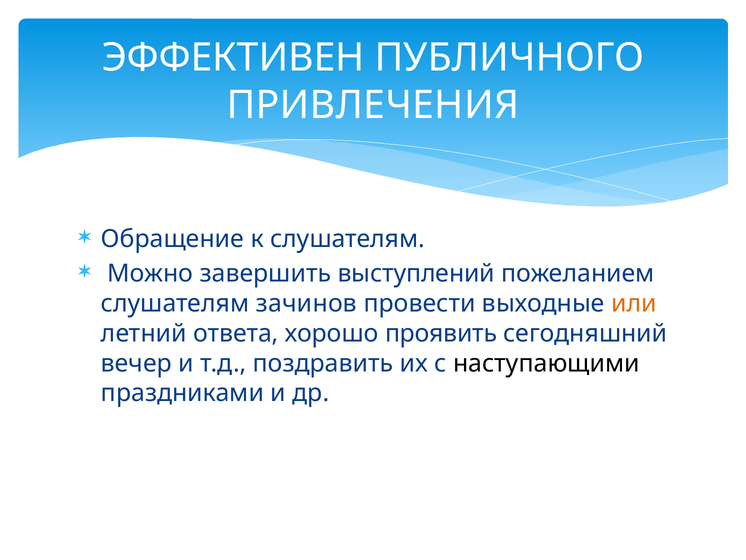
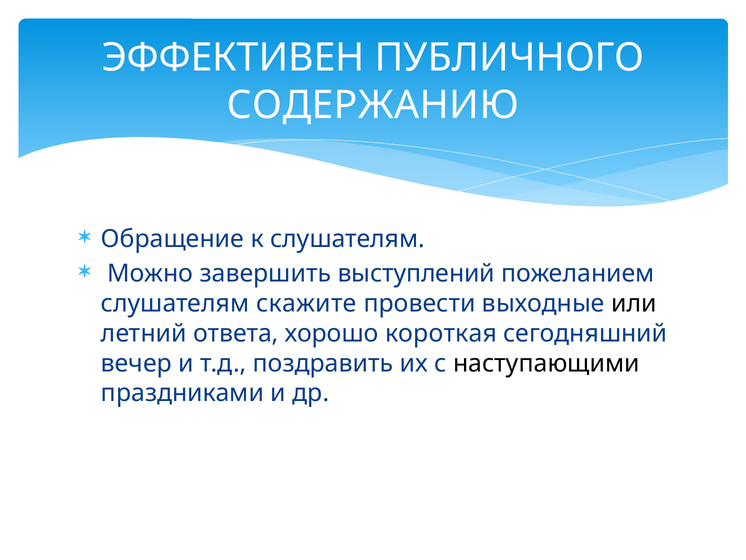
ПРИВЛЕЧЕНИЯ: ПРИВЛЕЧЕНИЯ -> СОДЕРЖАНИЮ
зачинов: зачинов -> скажите
или colour: orange -> black
проявить: проявить -> короткая
